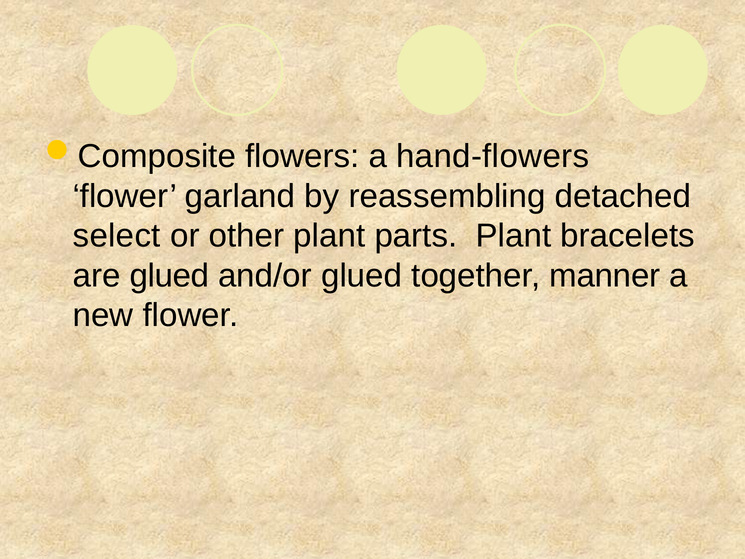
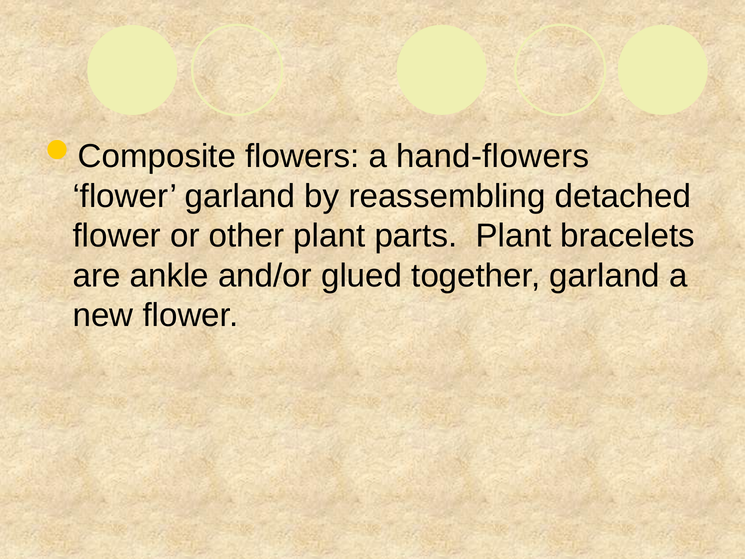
select at (117, 236): select -> flower
are glued: glued -> ankle
together manner: manner -> garland
